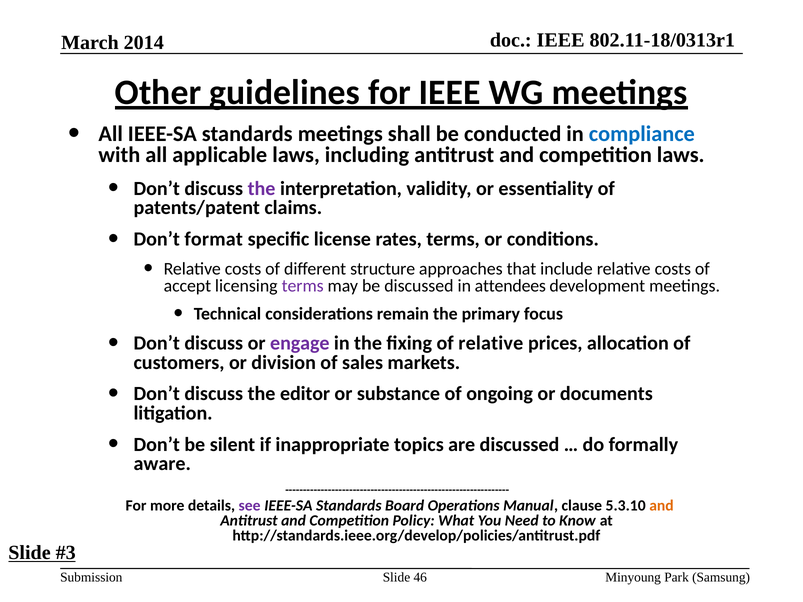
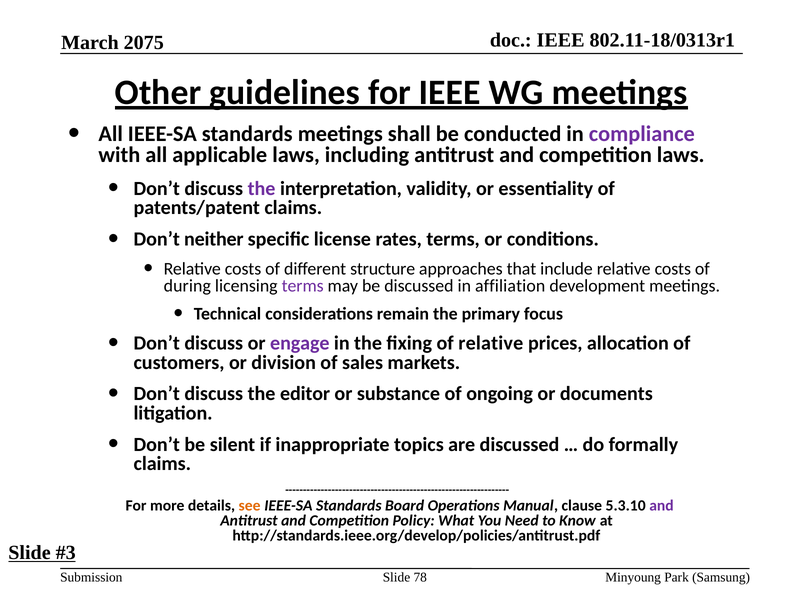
2014: 2014 -> 2075
compliance colour: blue -> purple
format: format -> neither
accept: accept -> during
attendees: attendees -> affiliation
aware at (162, 464): aware -> claims
see colour: purple -> orange
and at (662, 506) colour: orange -> purple
46: 46 -> 78
